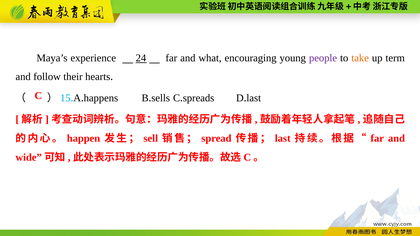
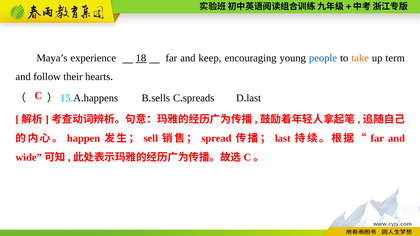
24: 24 -> 18
what: what -> keep
people colour: purple -> blue
